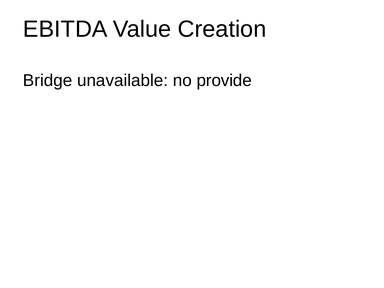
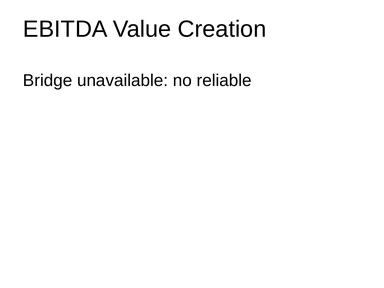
provide: provide -> reliable
